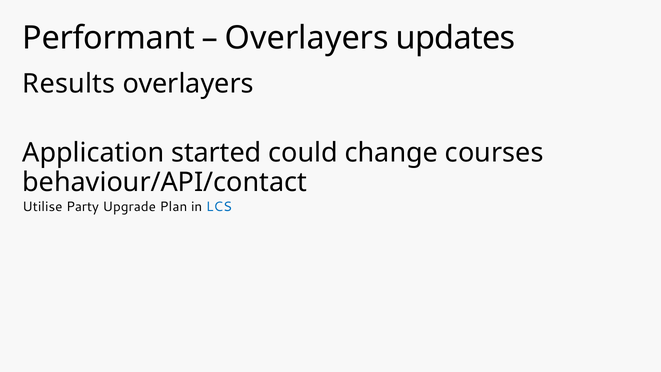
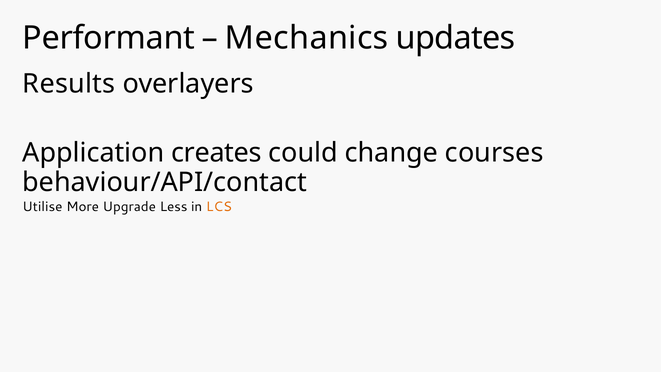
Overlayers at (307, 38): Overlayers -> Mechanics
started: started -> creates
Party: Party -> More
Plan: Plan -> Less
LCS colour: blue -> orange
